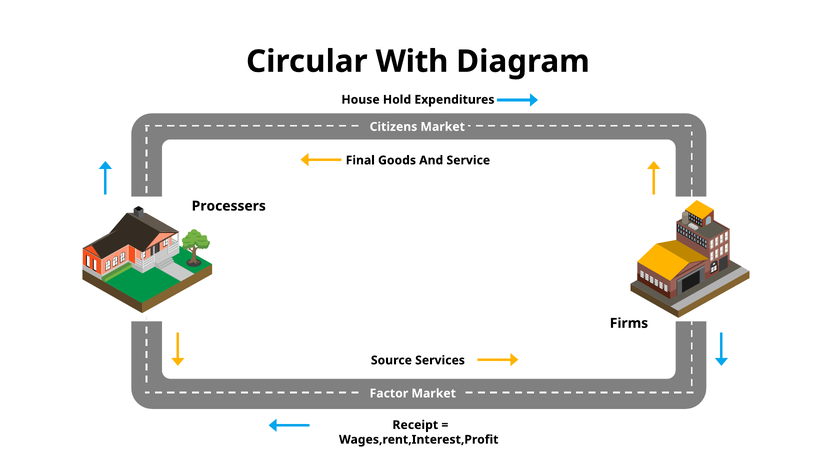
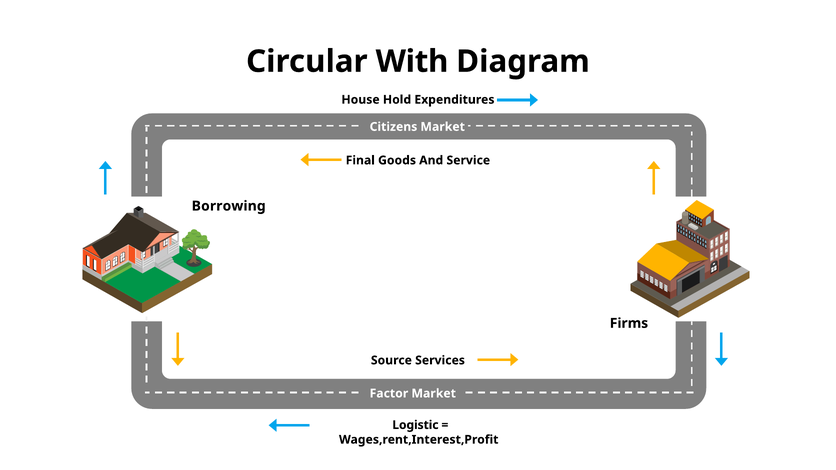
Processers: Processers -> Borrowing
Receipt: Receipt -> Logistic
